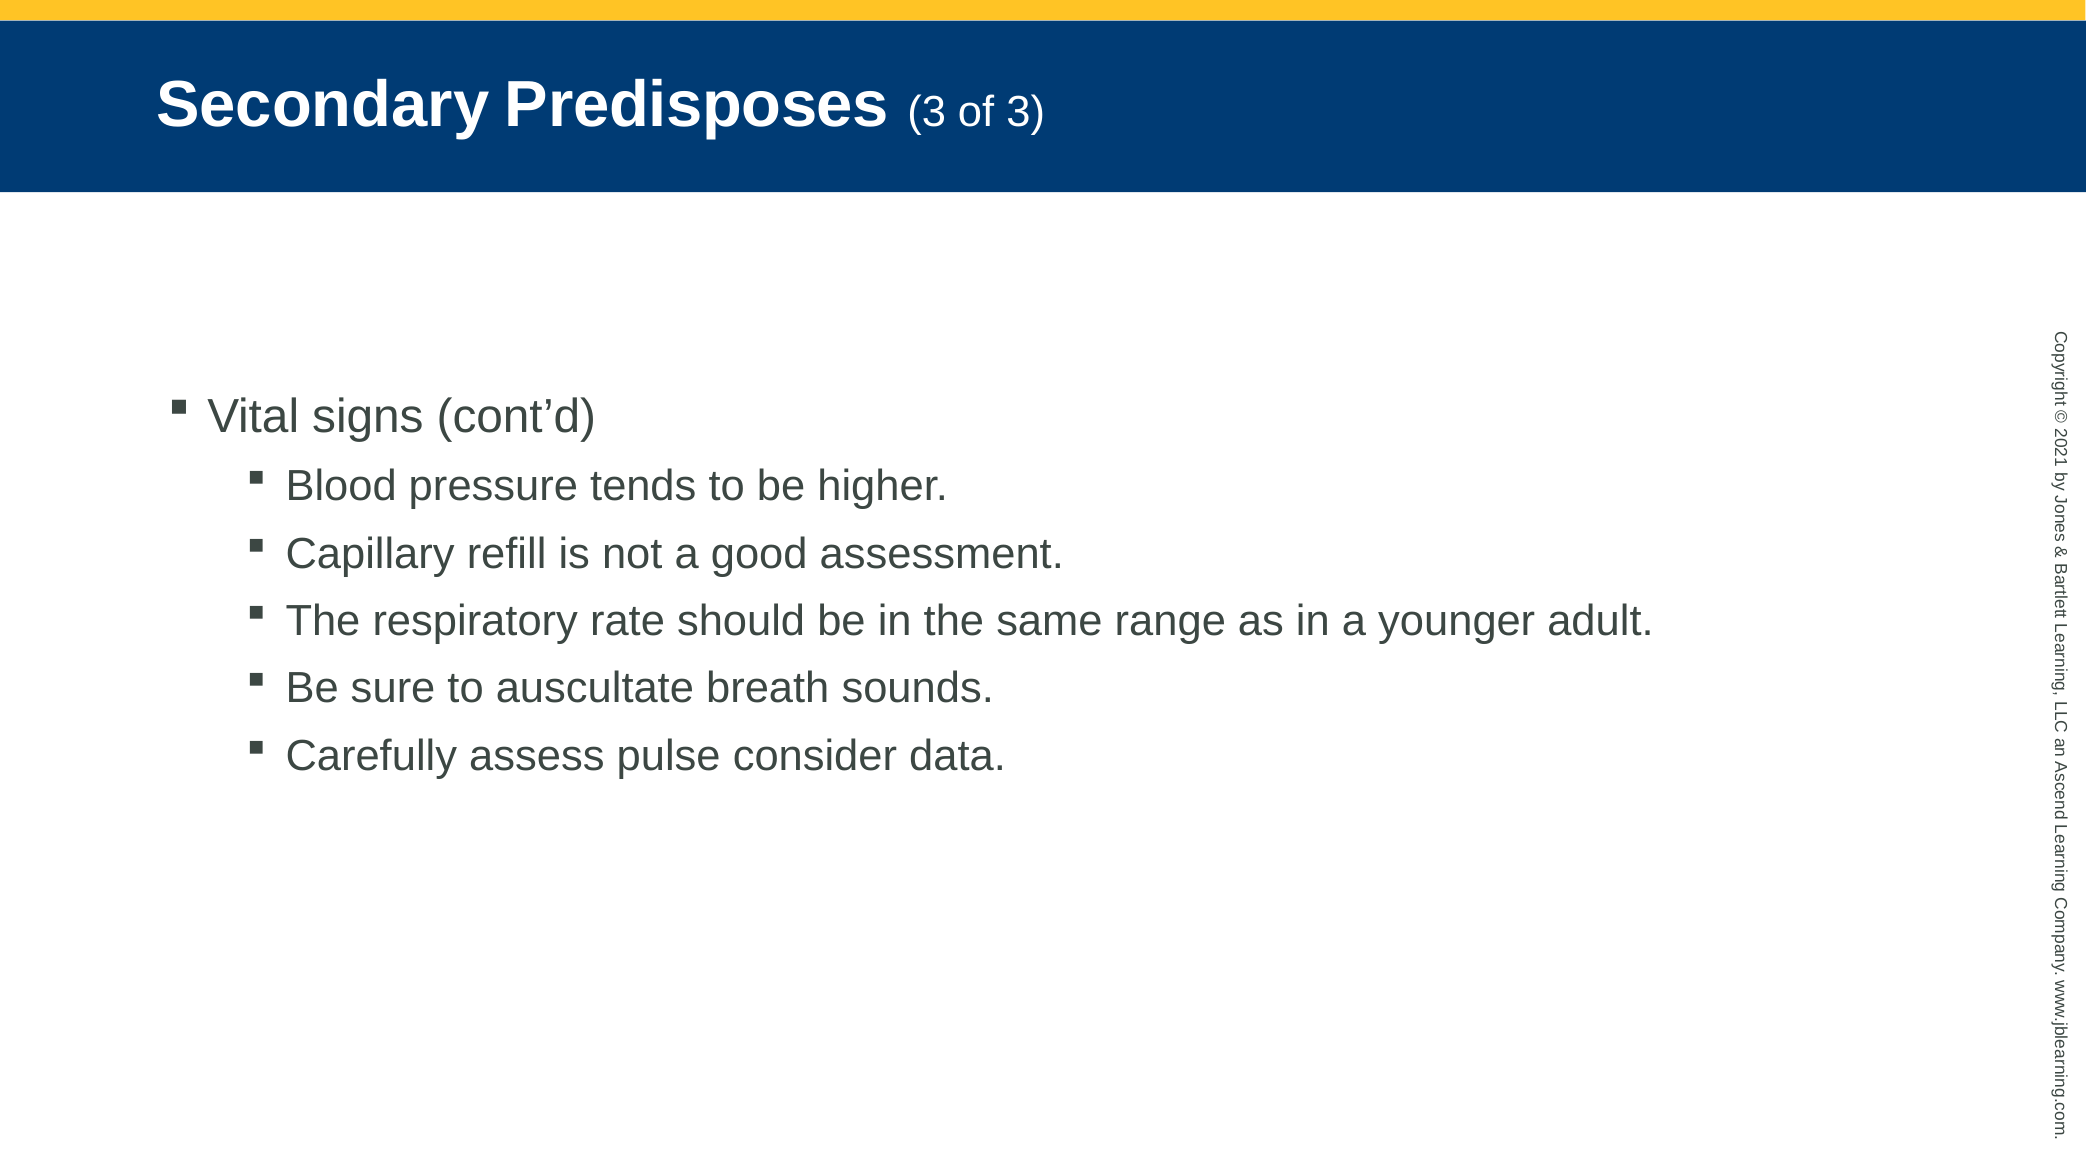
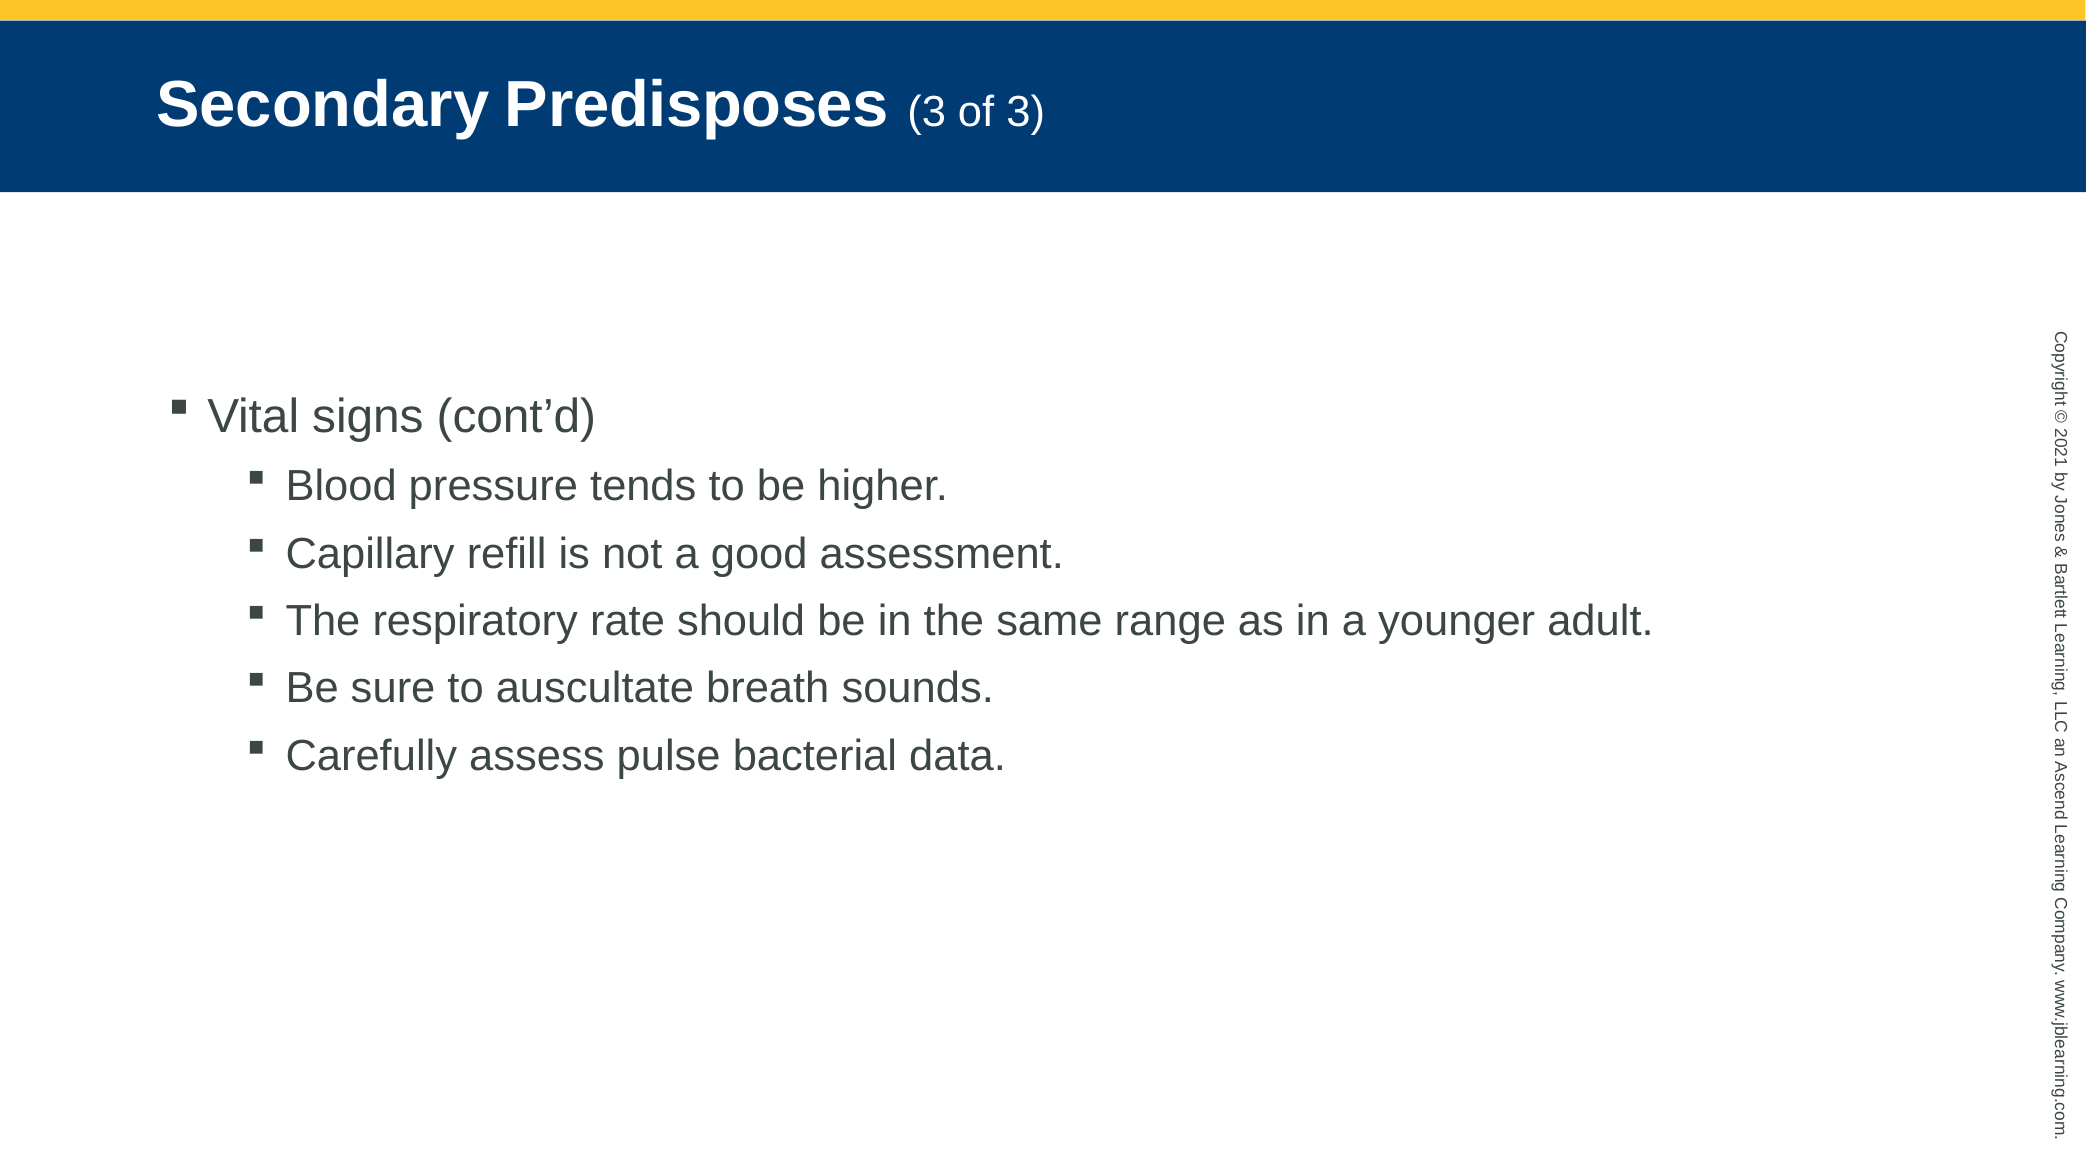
consider: consider -> bacterial
